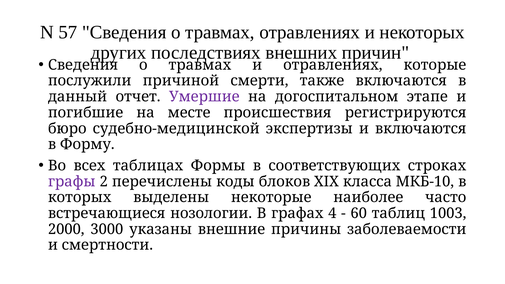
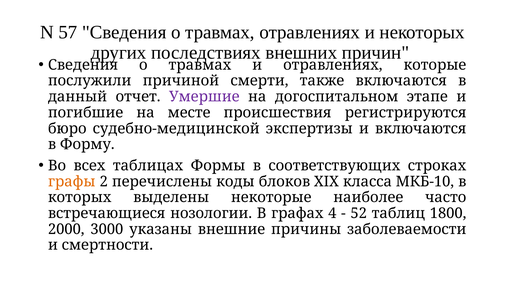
графы colour: purple -> orange
60: 60 -> 52
1003: 1003 -> 1800
